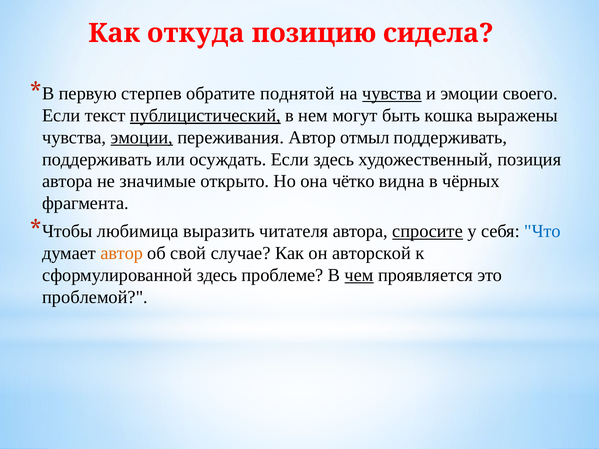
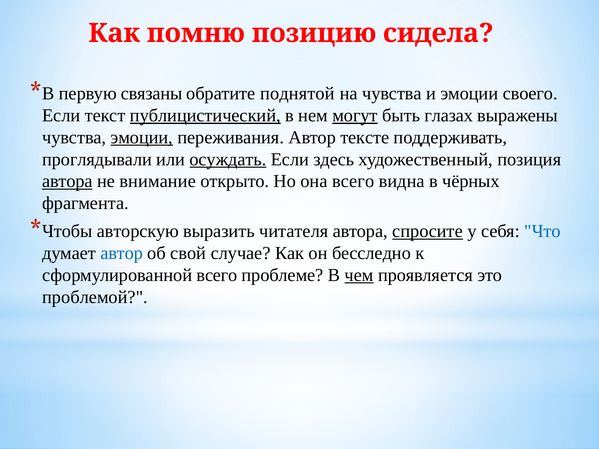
откуда: откуда -> помню
стерпев: стерпев -> связаны
чувства at (392, 94) underline: present -> none
могут underline: none -> present
кошка: кошка -> глазах
отмыл: отмыл -> тексте
поддерживать at (97, 159): поддерживать -> проглядывали
осуждать underline: none -> present
автора at (67, 181) underline: none -> present
значимые: значимые -> внимание
она чётко: чётко -> всего
любимица: любимица -> авторскую
автор at (122, 253) colour: orange -> blue
авторской: авторской -> бесследно
сформулированной здесь: здесь -> всего
